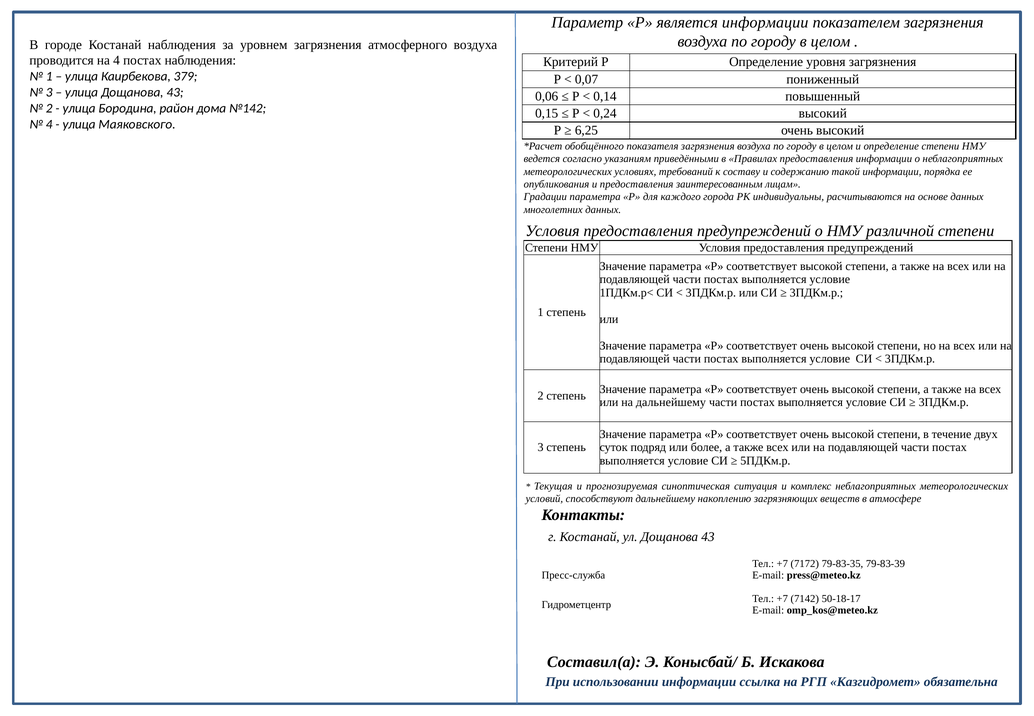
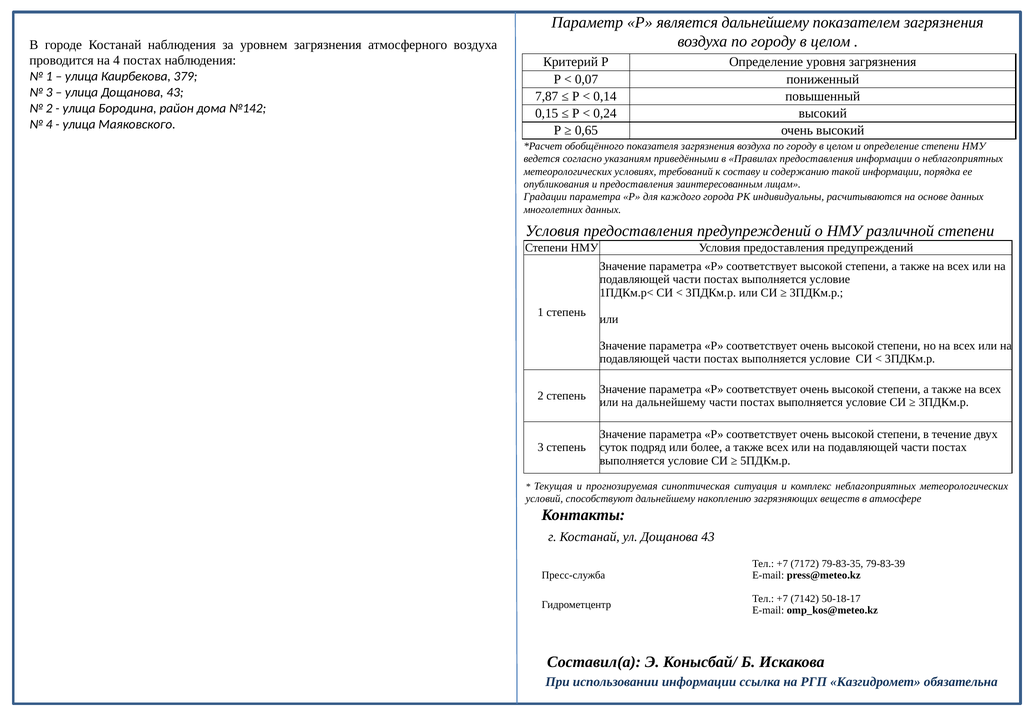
является информации: информации -> дальнейшему
0,06: 0,06 -> 7,87
6,25: 6,25 -> 0,65
